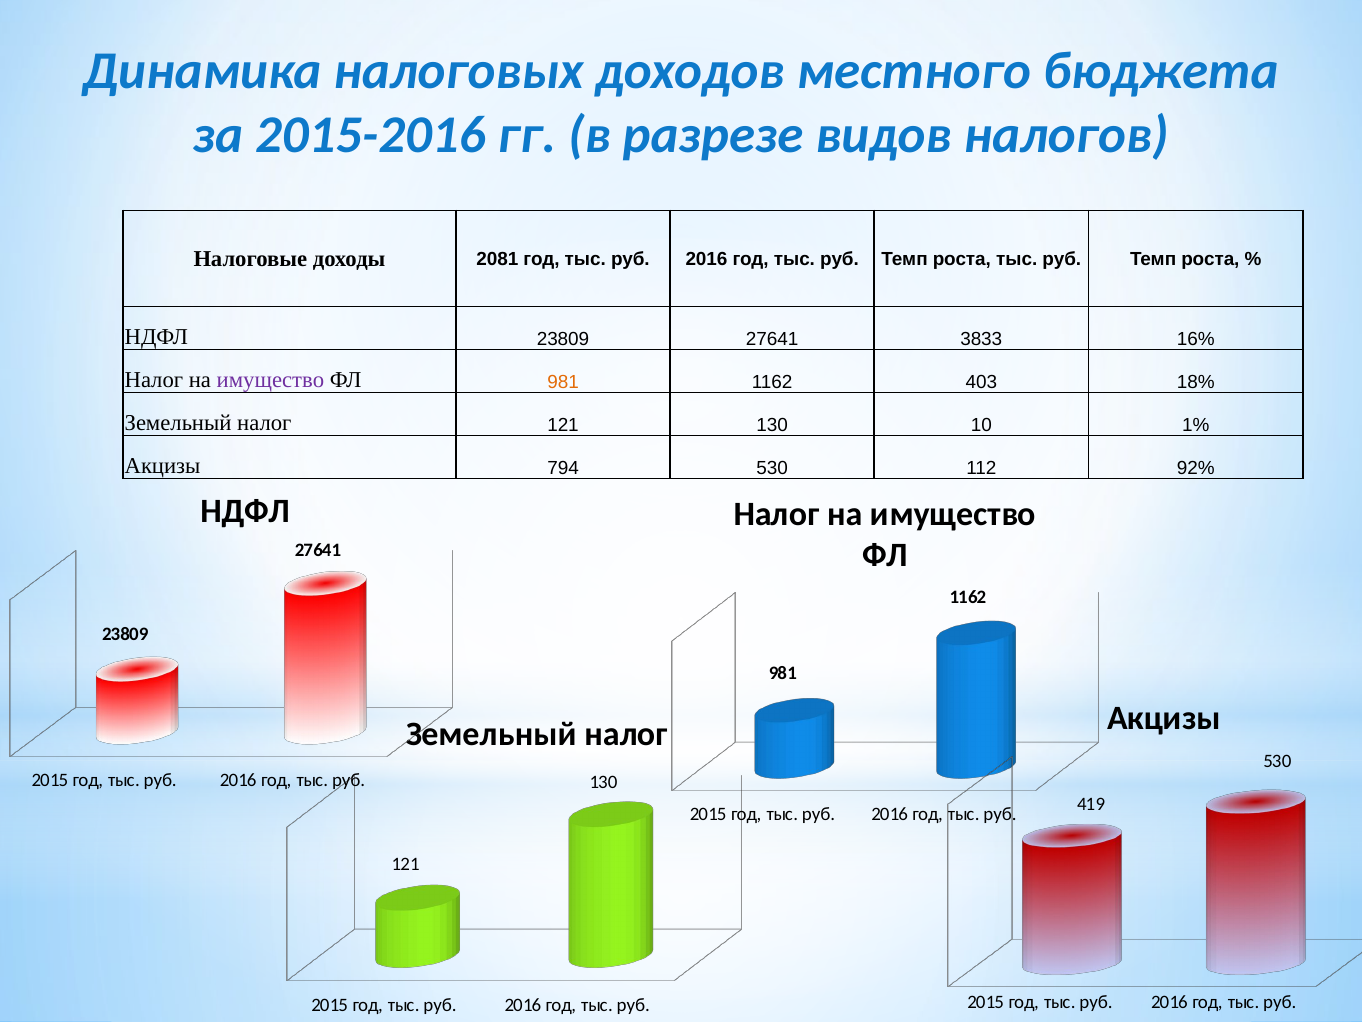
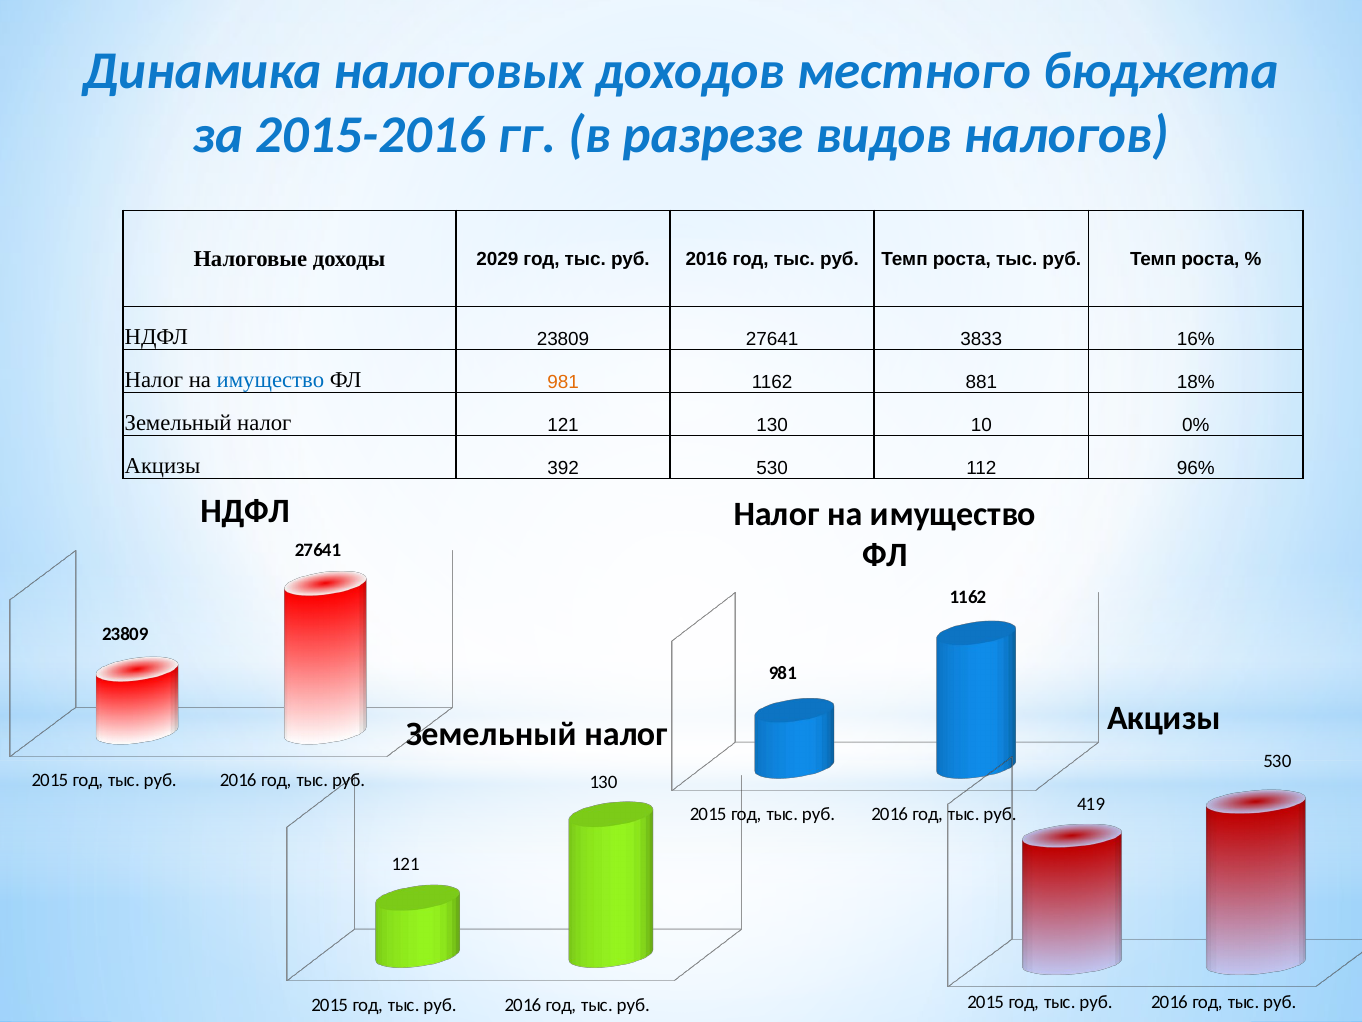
2081: 2081 -> 2029
имущество at (270, 380) colour: purple -> blue
403: 403 -> 881
1%: 1% -> 0%
794: 794 -> 392
92%: 92% -> 96%
